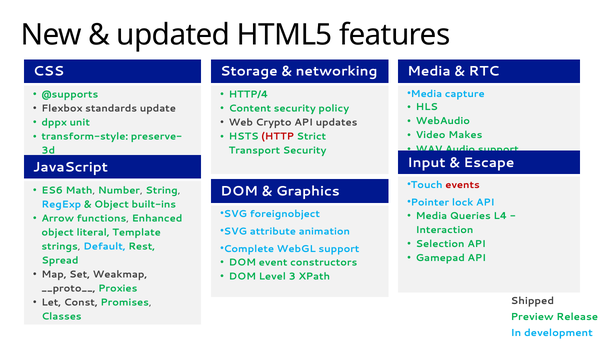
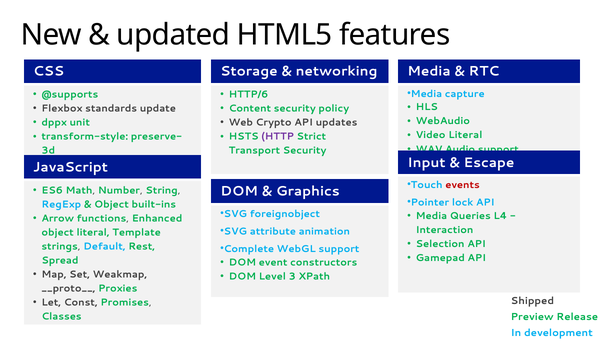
HTTP/4: HTTP/4 -> HTTP/6
Video Makes: Makes -> Literal
HTTP colour: red -> purple
